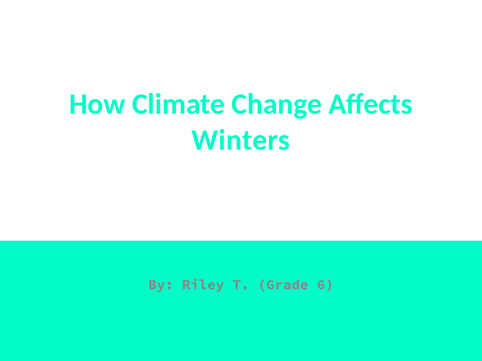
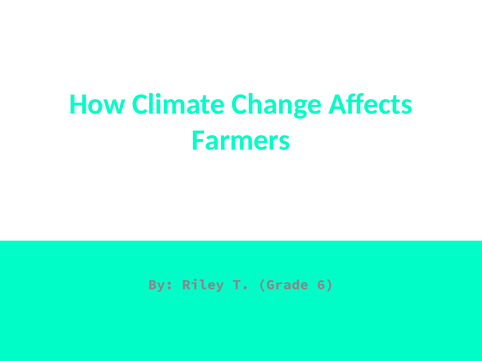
Winters: Winters -> Farmers
